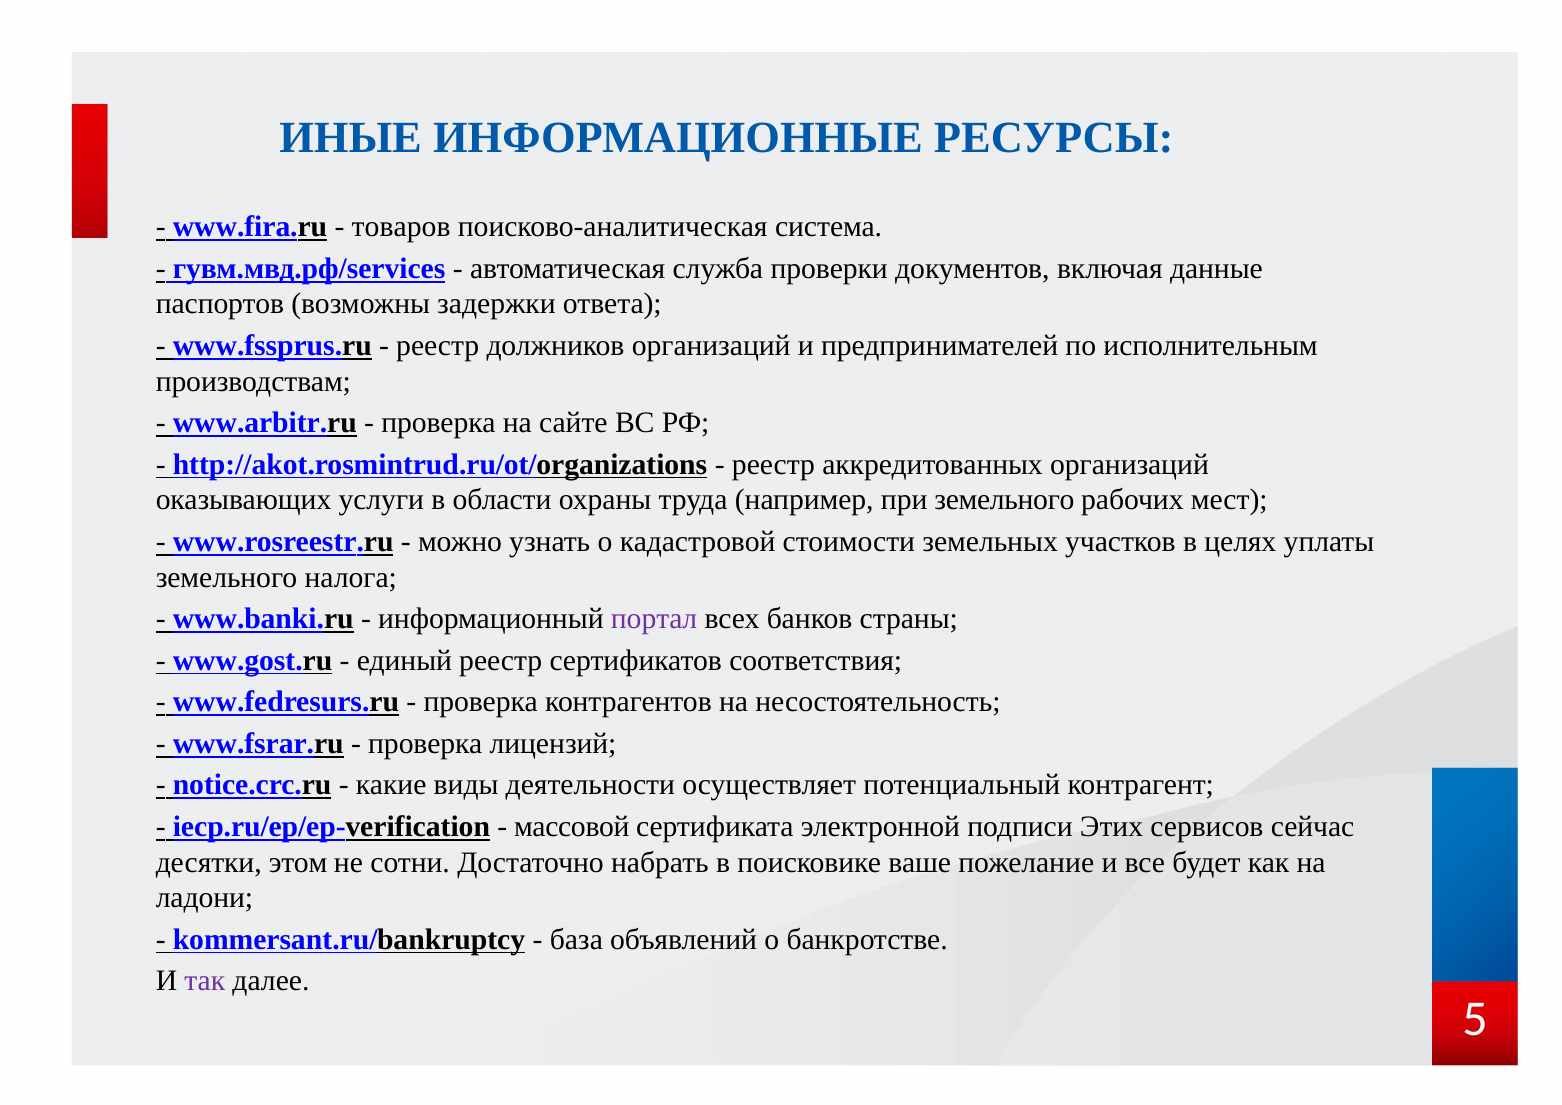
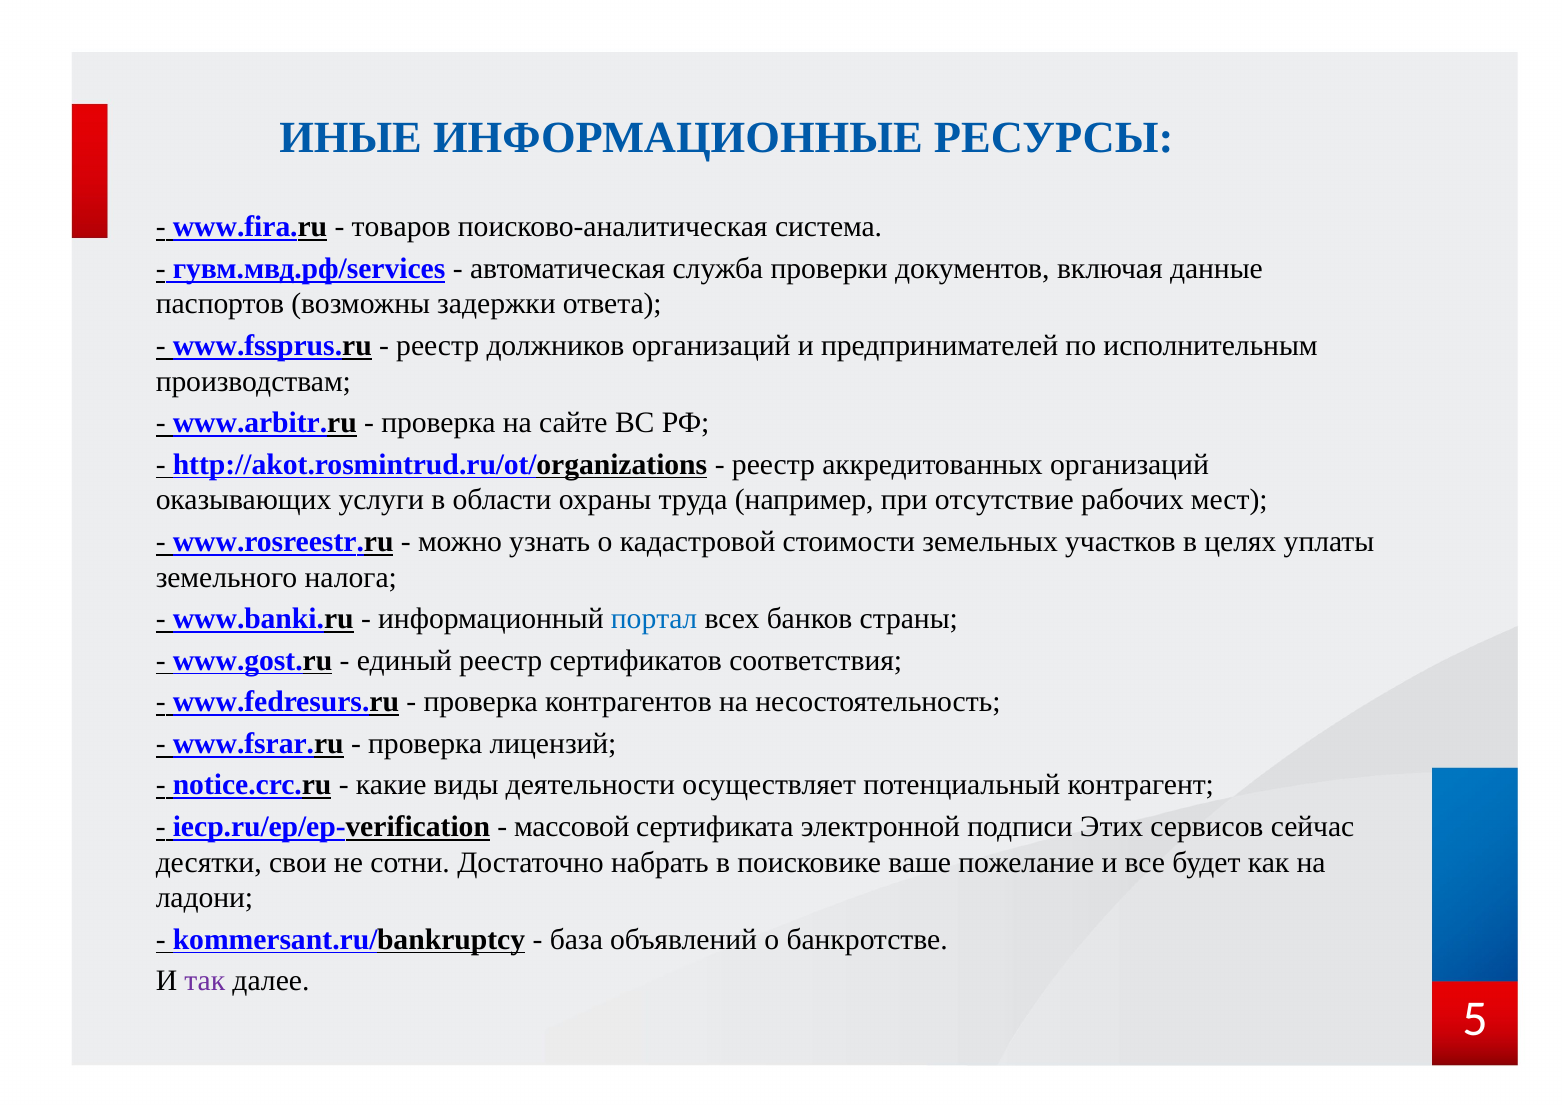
при земельного: земельного -> отсутствие
портал colour: purple -> blue
этом: этом -> свои
